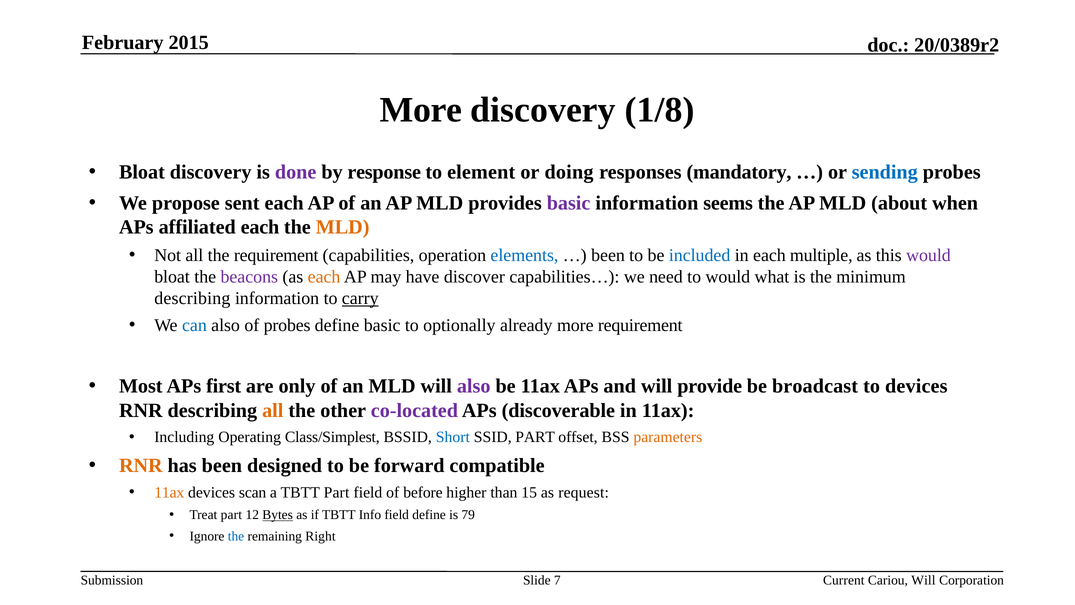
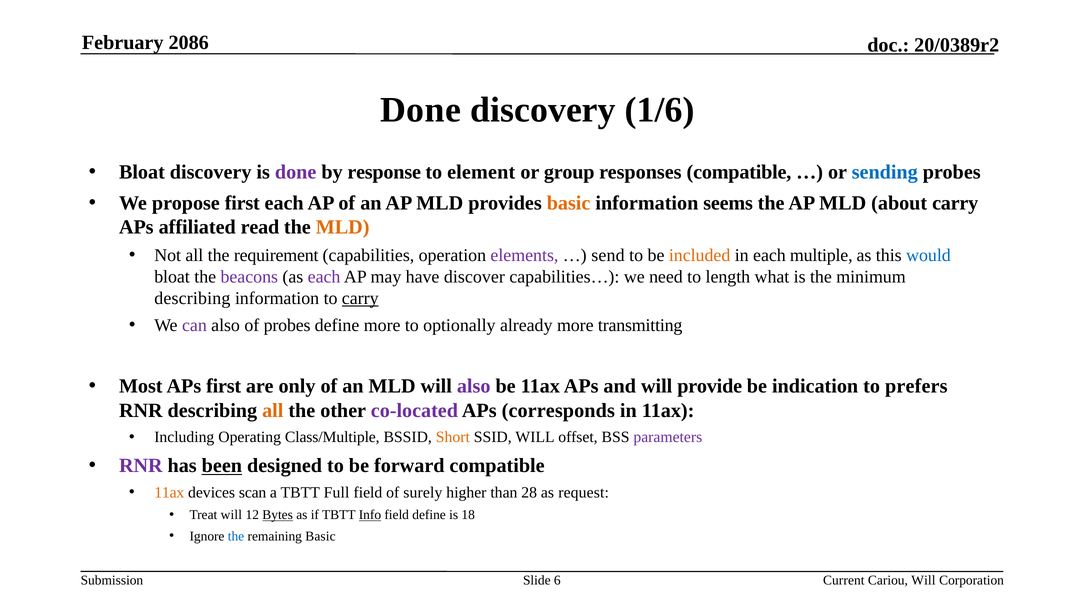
2015: 2015 -> 2086
More at (421, 110): More -> Done
1/8: 1/8 -> 1/6
doing: doing -> group
responses mandatory: mandatory -> compatible
propose sent: sent -> first
basic at (569, 203) colour: purple -> orange
about when: when -> carry
affiliated each: each -> read
elements colour: blue -> purple
been at (608, 255): been -> send
included colour: blue -> orange
would at (928, 255) colour: purple -> blue
each at (324, 277) colour: orange -> purple
to would: would -> length
can colour: blue -> purple
define basic: basic -> more
more requirement: requirement -> transmitting
broadcast: broadcast -> indication
to devices: devices -> prefers
discoverable: discoverable -> corresponds
Class/Simplest: Class/Simplest -> Class/Multiple
Short colour: blue -> orange
SSID PART: PART -> WILL
parameters colour: orange -> purple
RNR at (141, 466) colour: orange -> purple
been at (222, 466) underline: none -> present
TBTT Part: Part -> Full
before: before -> surely
15: 15 -> 28
Treat part: part -> will
Info underline: none -> present
79: 79 -> 18
remaining Right: Right -> Basic
7: 7 -> 6
